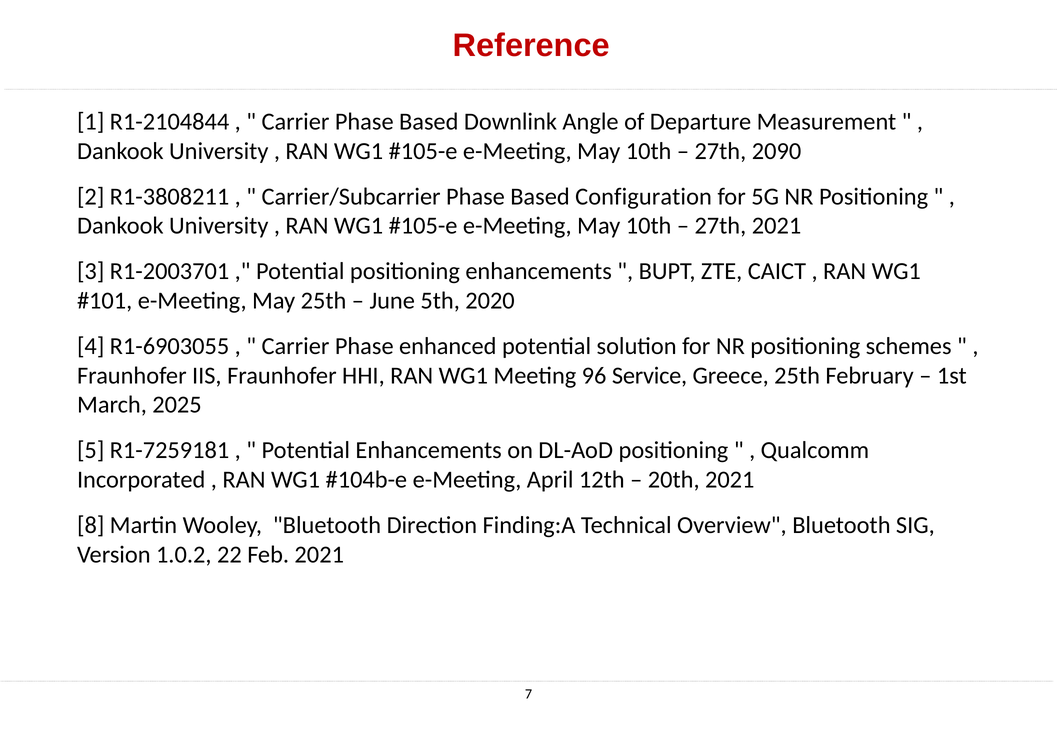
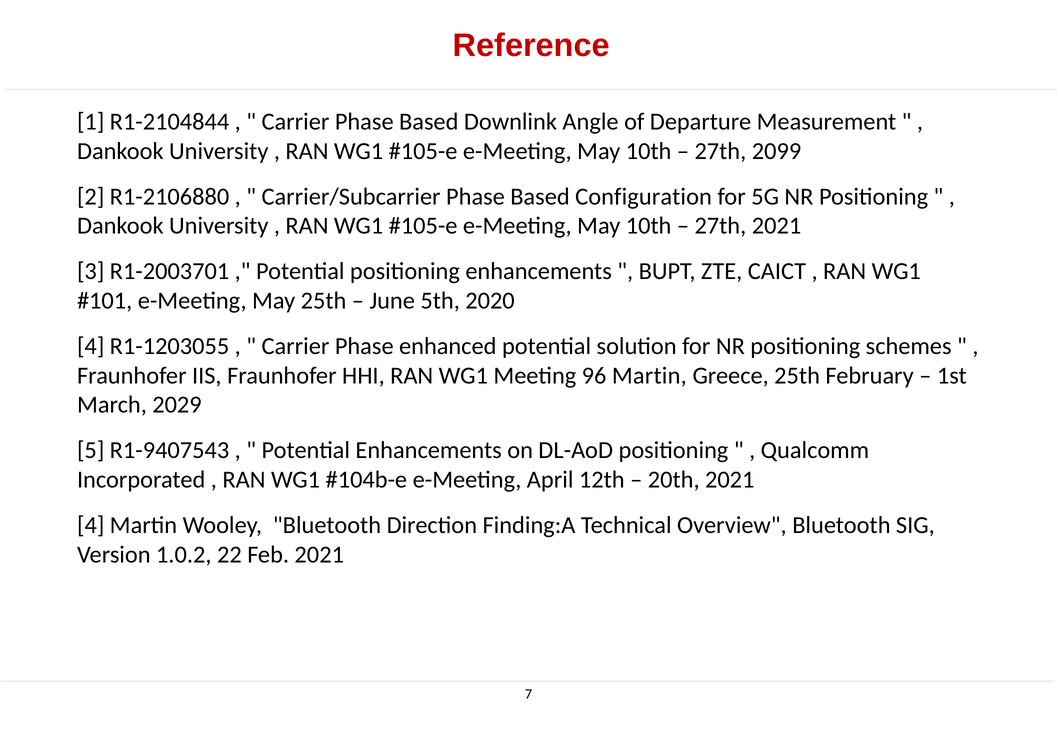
2090: 2090 -> 2099
R1-3808211: R1-3808211 -> R1-2106880
R1-6903055: R1-6903055 -> R1-1203055
96 Service: Service -> Martin
2025: 2025 -> 2029
R1-7259181: R1-7259181 -> R1-9407543
8 at (91, 525): 8 -> 4
